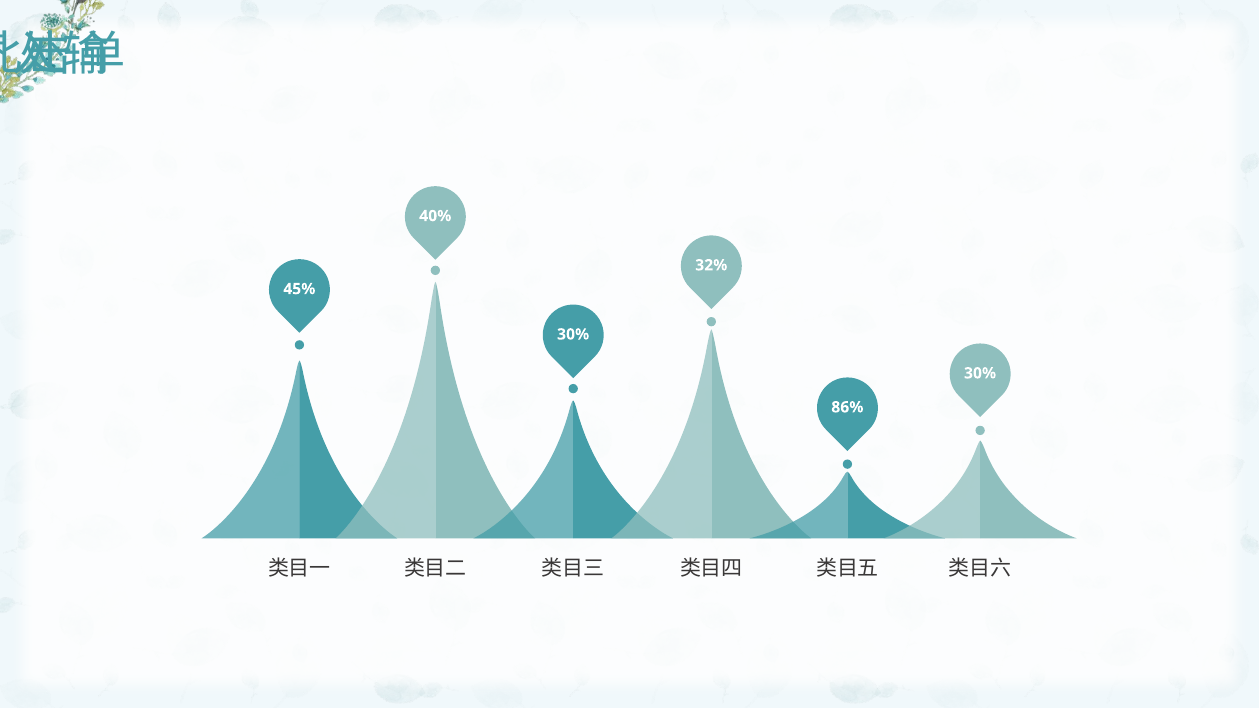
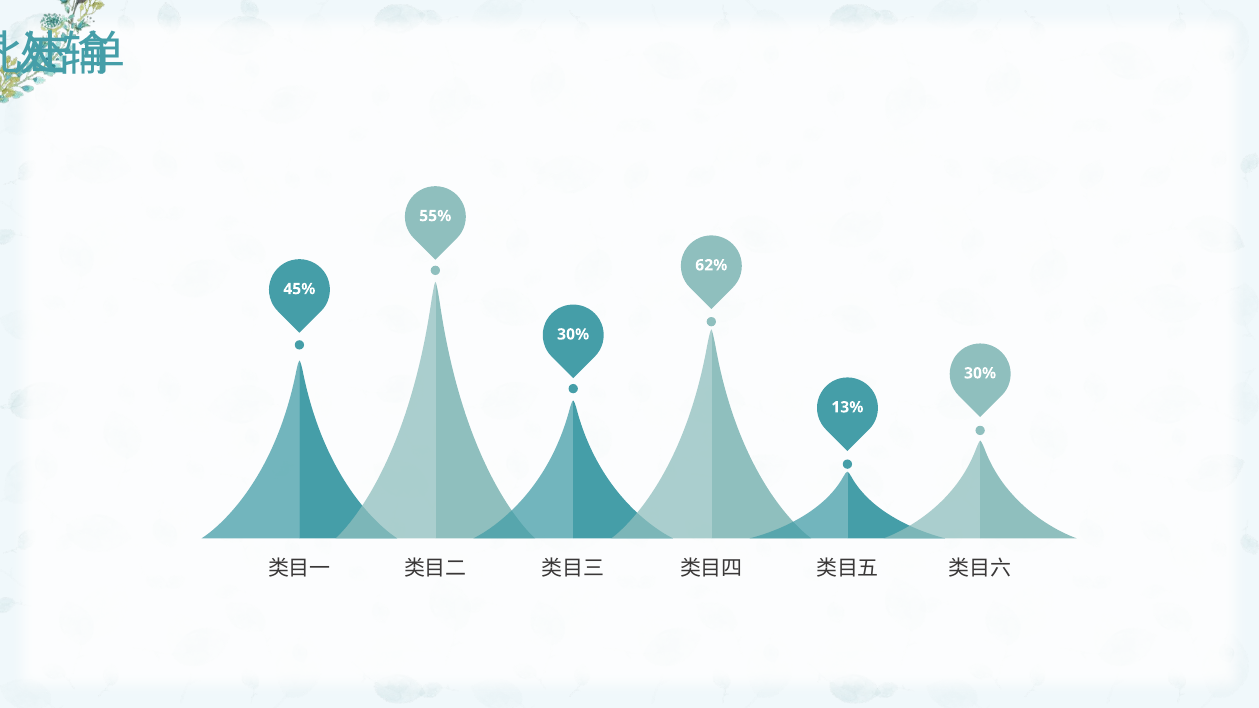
40%: 40% -> 55%
32%: 32% -> 62%
86%: 86% -> 13%
